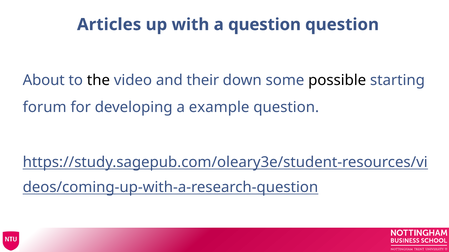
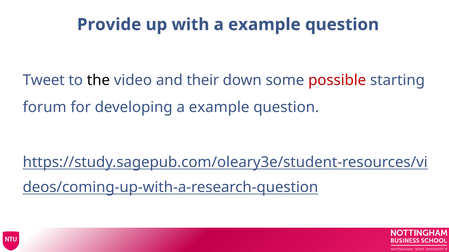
Articles: Articles -> Provide
with a question: question -> example
About: About -> Tweet
possible colour: black -> red
